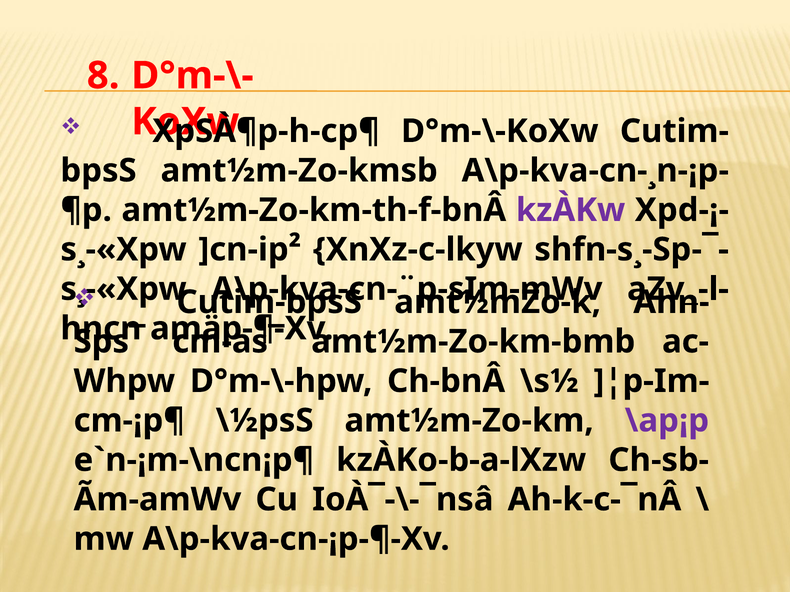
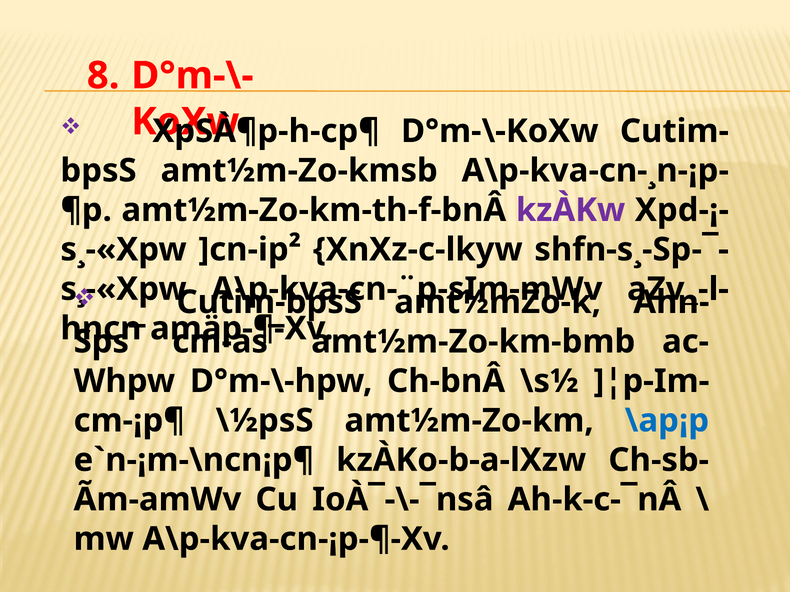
\ap¡p colour: purple -> blue
